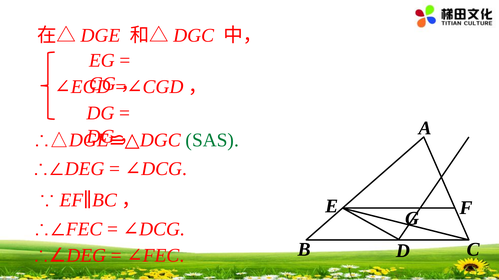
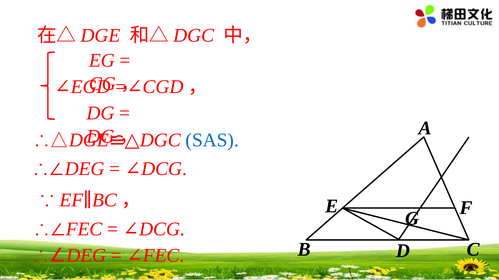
SAS colour: green -> blue
